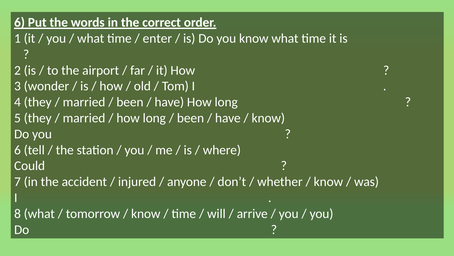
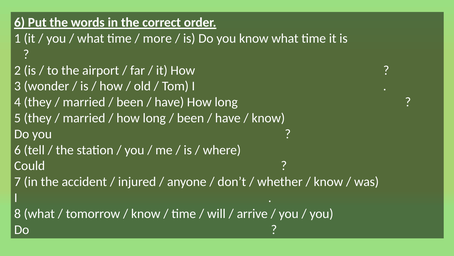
enter: enter -> more
